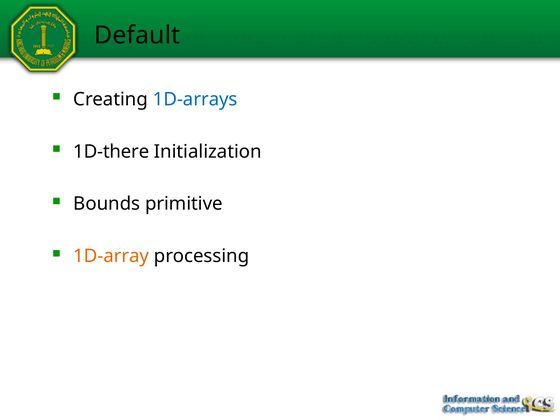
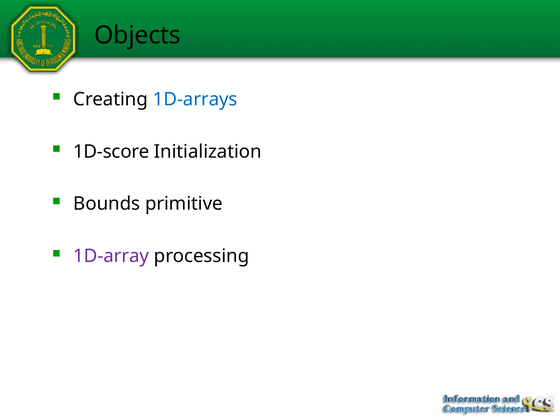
Default: Default -> Objects
1D-there: 1D-there -> 1D-score
1D-array colour: orange -> purple
